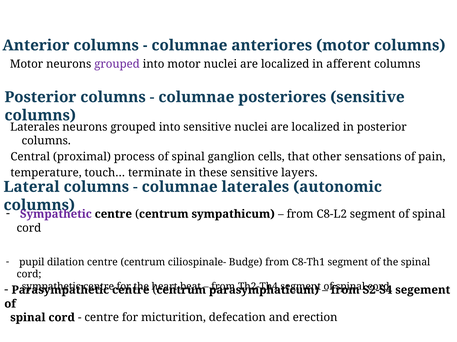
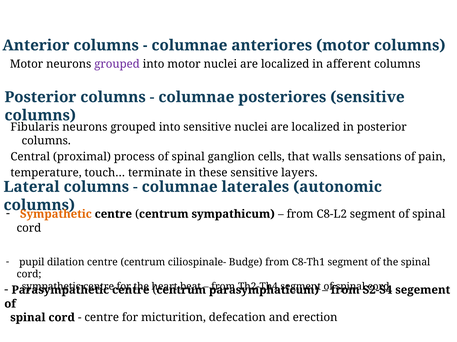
Laterales at (35, 127): Laterales -> Fibularis
other: other -> walls
Sympathetic at (56, 214) colour: purple -> orange
